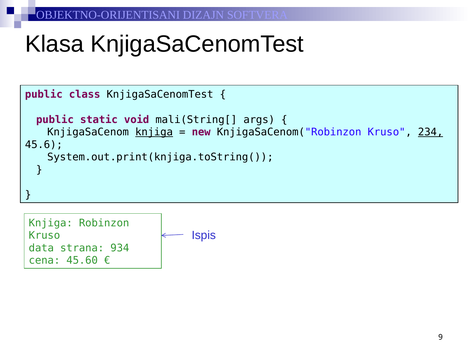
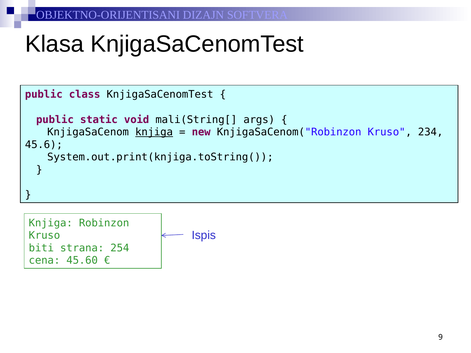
234 underline: present -> none
data: data -> biti
934: 934 -> 254
